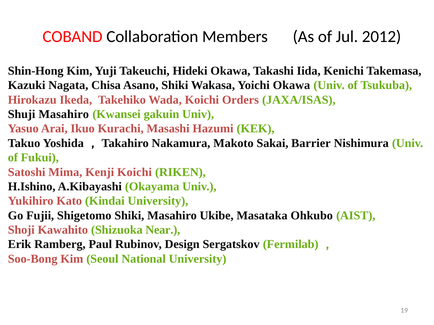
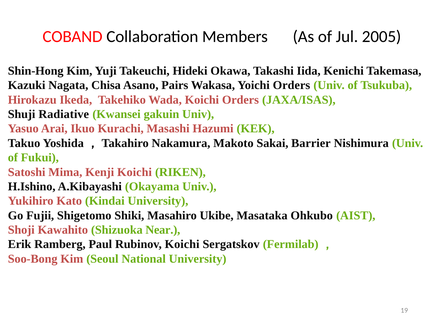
2012: 2012 -> 2005
Asano Shiki: Shiki -> Pairs
Yoichi Okawa: Okawa -> Orders
Shuji Masahiro: Masahiro -> Radiative
Rubinov Design: Design -> Koichi
